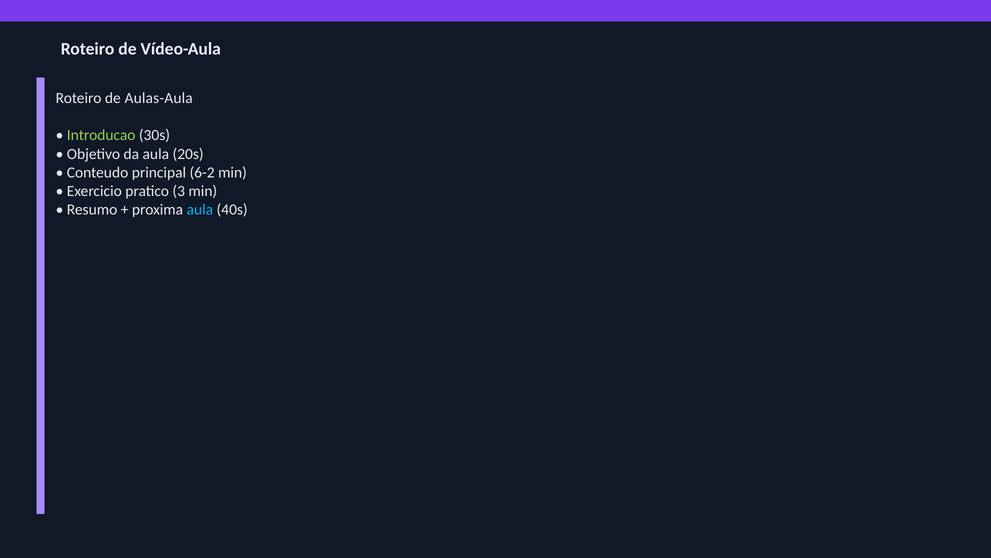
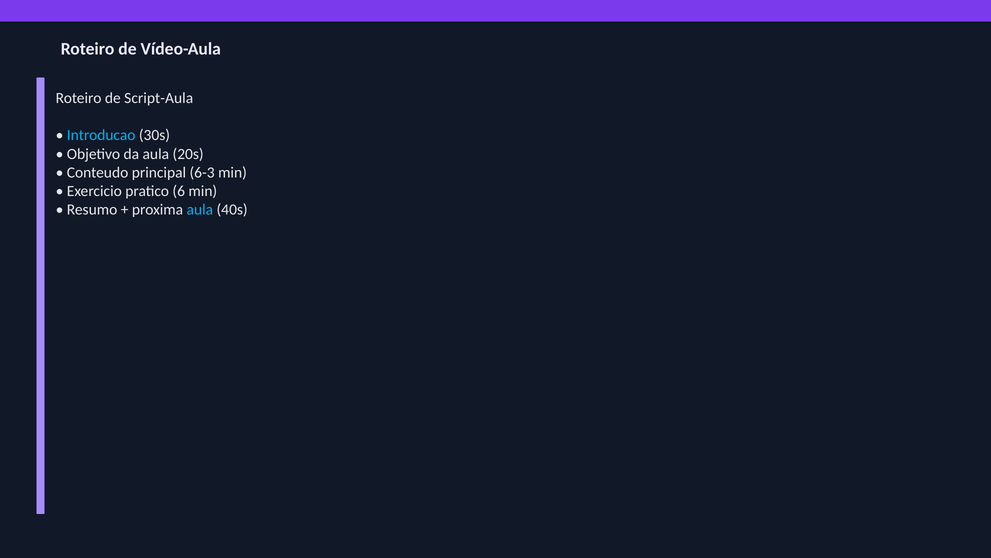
Aulas-Aula: Aulas-Aula -> Script-Aula
Introducao colour: light green -> light blue
6-2: 6-2 -> 6-3
3: 3 -> 6
